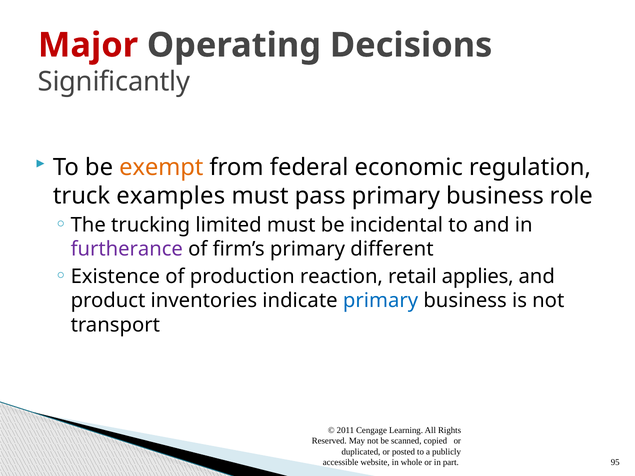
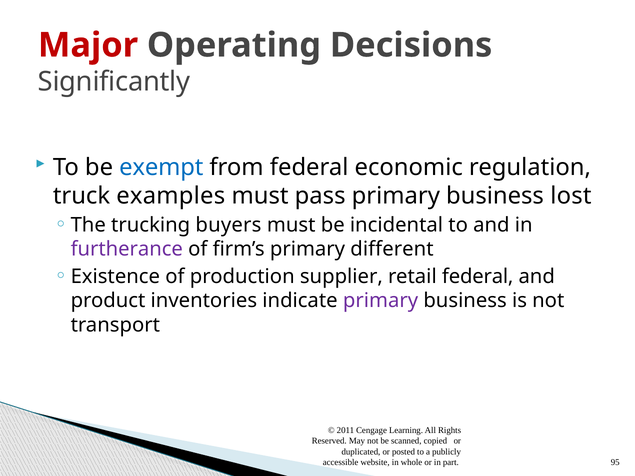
exempt colour: orange -> blue
role: role -> lost
limited: limited -> buyers
reaction: reaction -> supplier
retail applies: applies -> federal
primary at (381, 301) colour: blue -> purple
